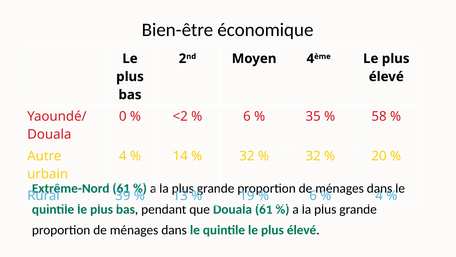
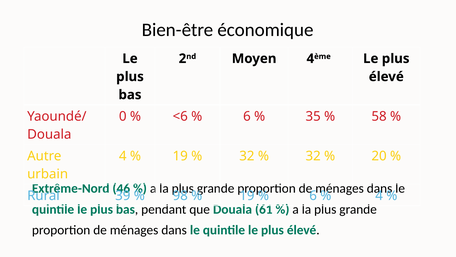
<2: <2 -> <6
14 at (180, 156): 14 -> 19
Extrême-Nord 61: 61 -> 46
13: 13 -> 98
